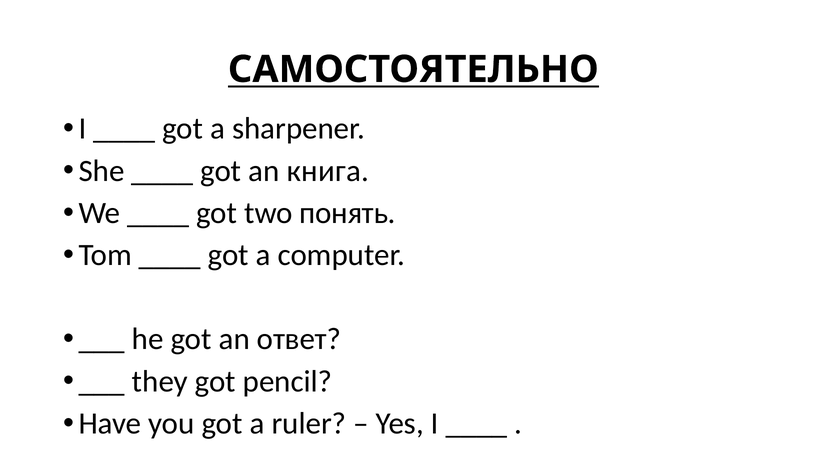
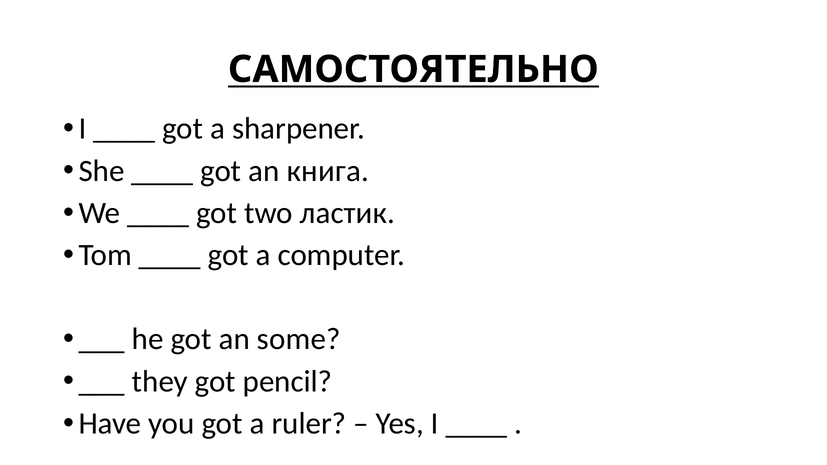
понять: понять -> ластик
ответ: ответ -> some
